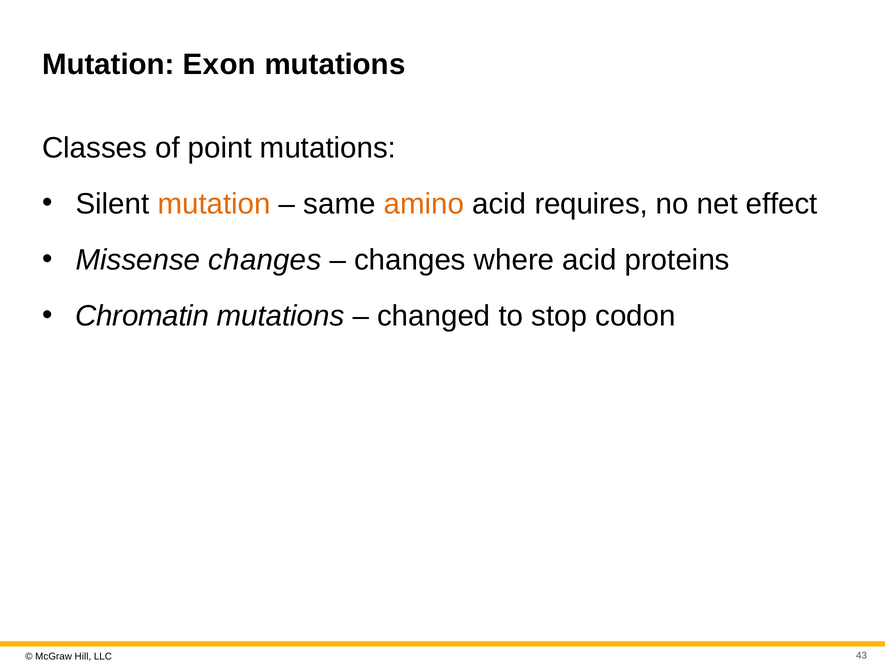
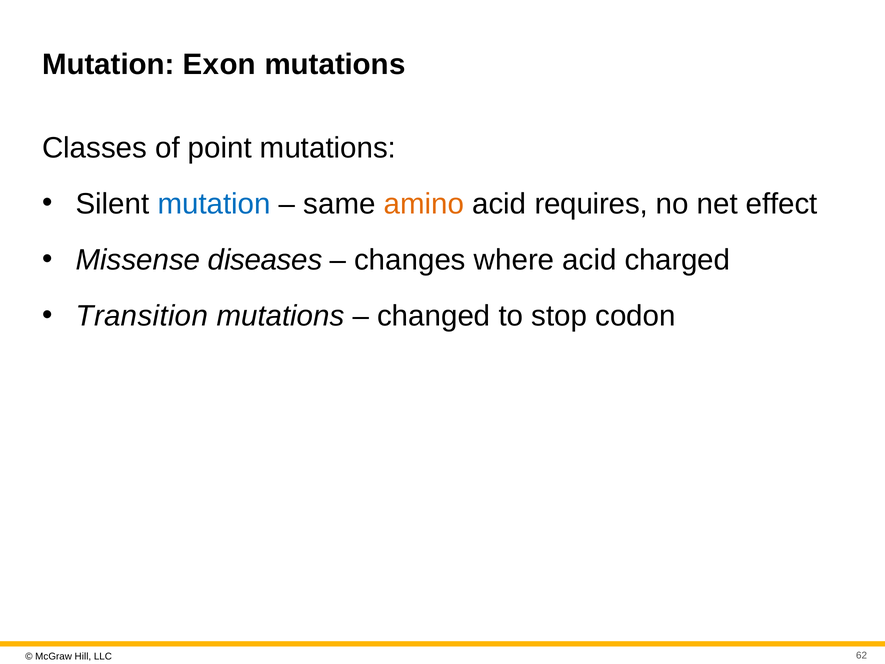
mutation at (214, 204) colour: orange -> blue
Missense changes: changes -> diseases
proteins: proteins -> charged
Chromatin: Chromatin -> Transition
43: 43 -> 62
